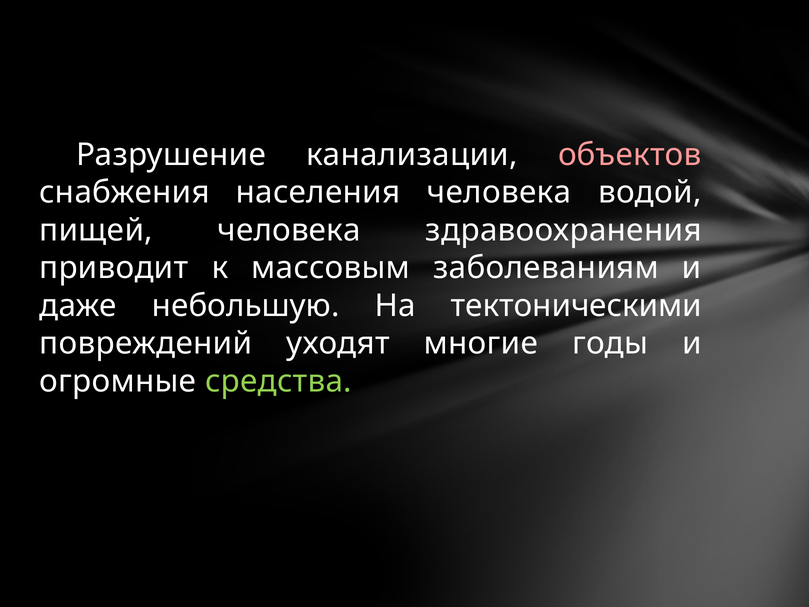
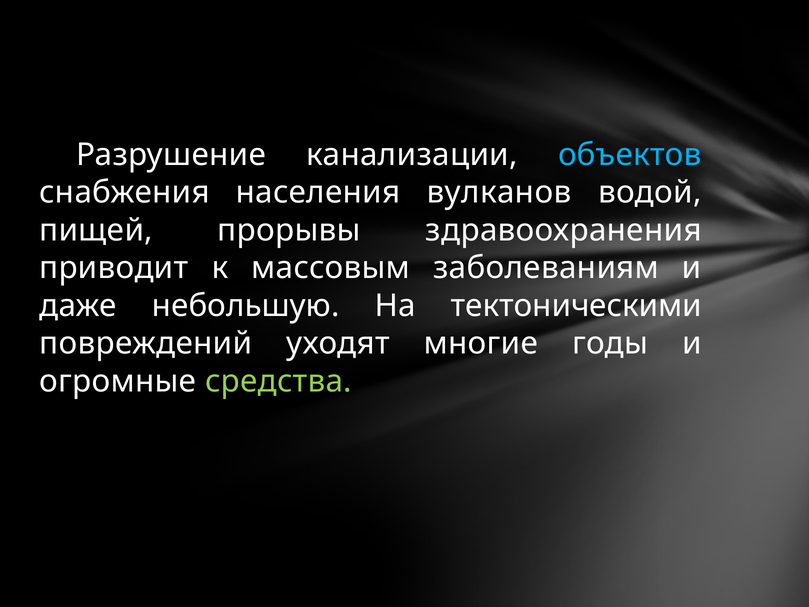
объектов colour: pink -> light blue
населения человека: человека -> вулканов
пищей человека: человека -> прорывы
